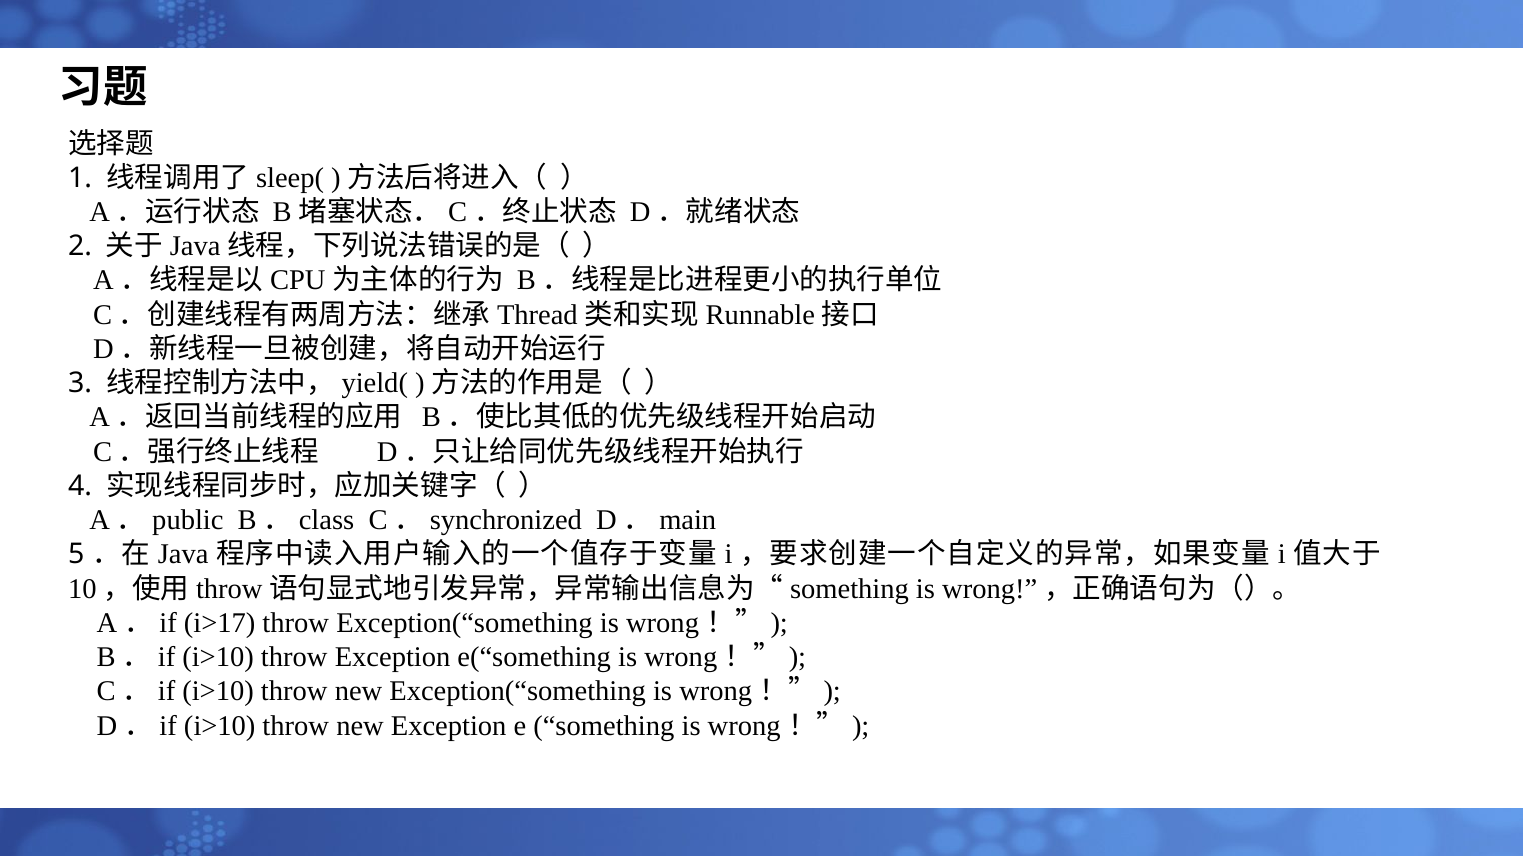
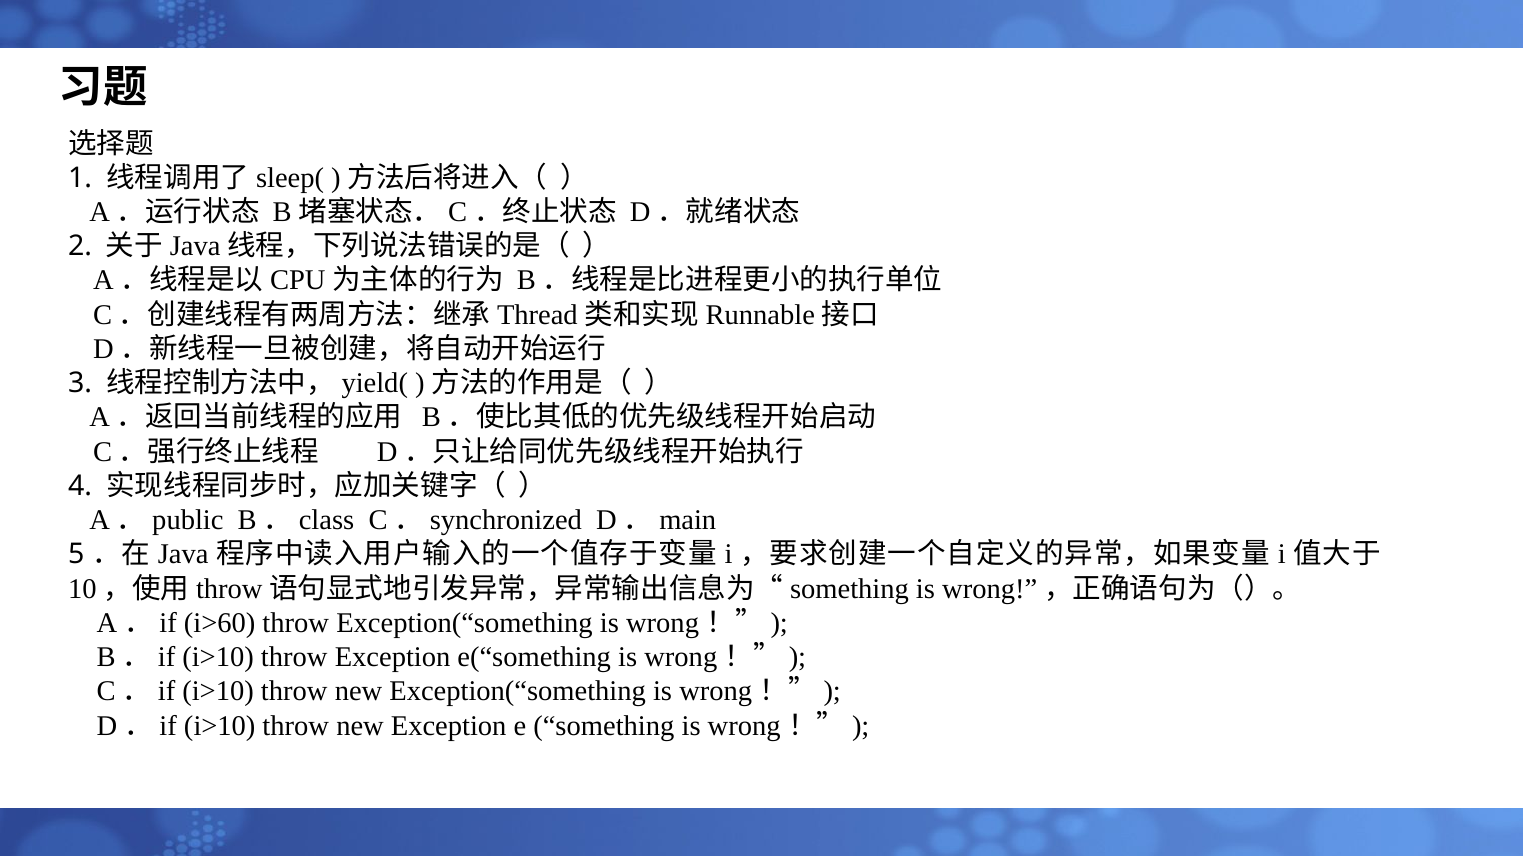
i>17: i>17 -> i>60
